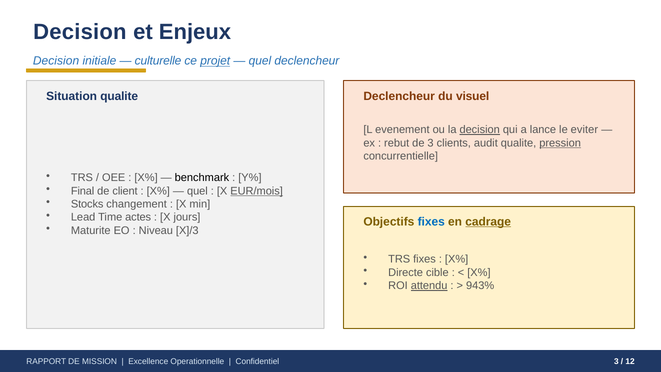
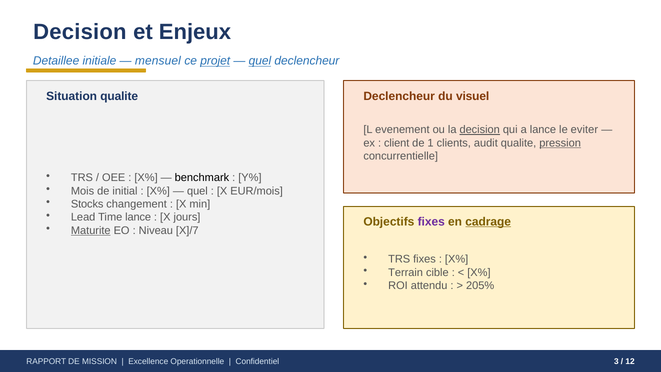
Decision at (56, 61): Decision -> Detaillee
culturelle: culturelle -> mensuel
quel at (260, 61) underline: none -> present
rebut: rebut -> client
de 3: 3 -> 1
Final: Final -> Mois
client: client -> initial
EUR/mois underline: present -> none
Time actes: actes -> lance
fixes at (431, 222) colour: blue -> purple
Maturite underline: none -> present
X]/3: X]/3 -> X]/7
Directe: Directe -> Terrain
attendu underline: present -> none
943%: 943% -> 205%
